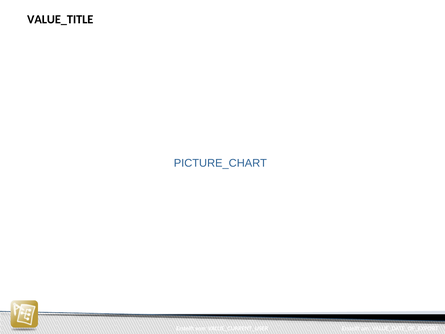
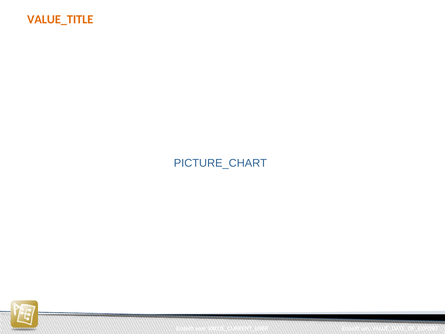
VALUE_TITLE colour: black -> orange
